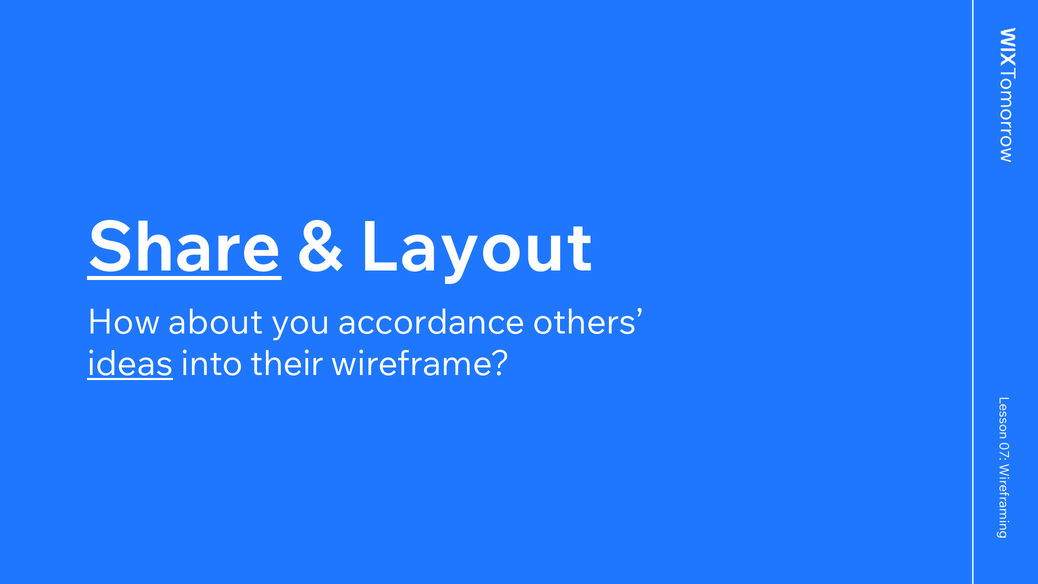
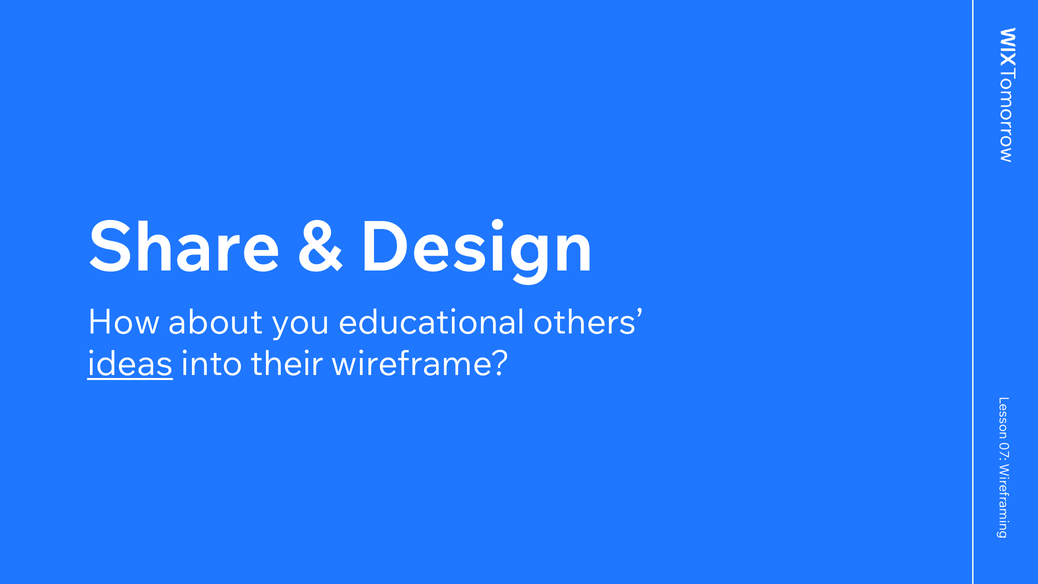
Share underline: present -> none
Layout: Layout -> Design
accordance: accordance -> educational
